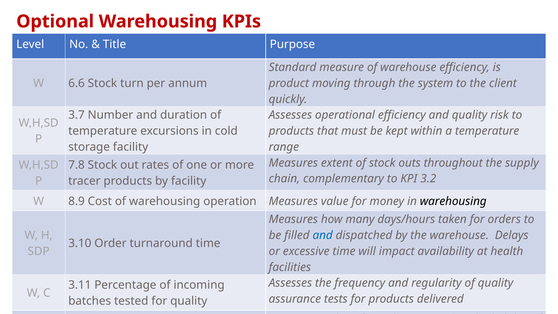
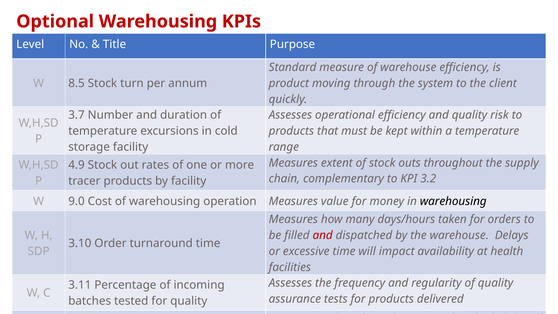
6.6: 6.6 -> 8.5
7.8: 7.8 -> 4.9
8.9: 8.9 -> 9.0
and at (323, 235) colour: blue -> red
